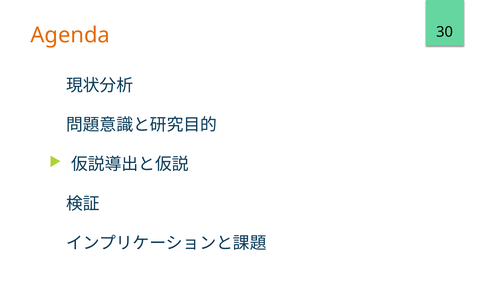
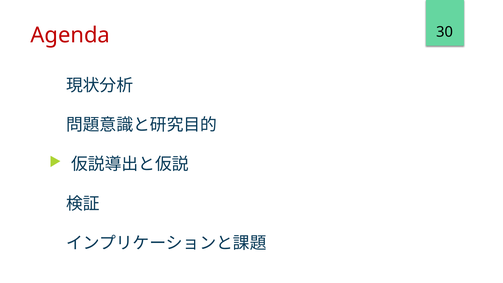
Agenda colour: orange -> red
